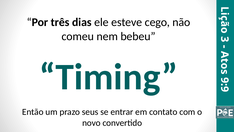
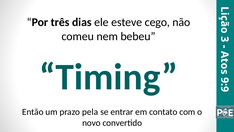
seus: seus -> pela
